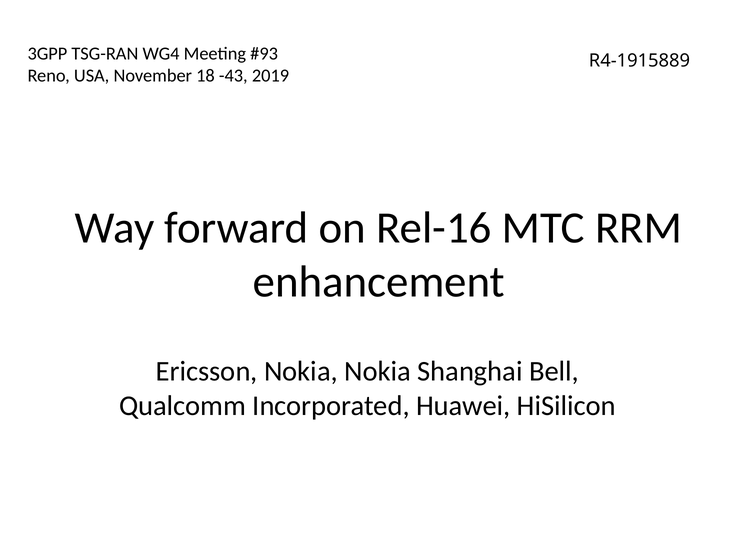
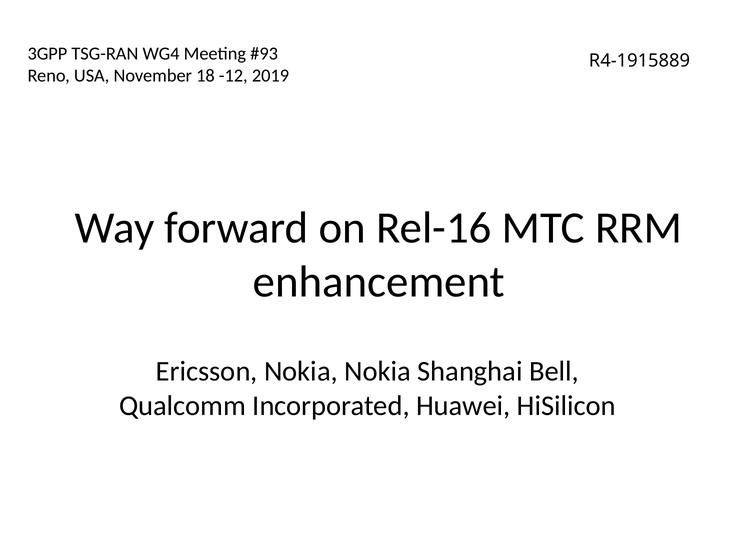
-43: -43 -> -12
